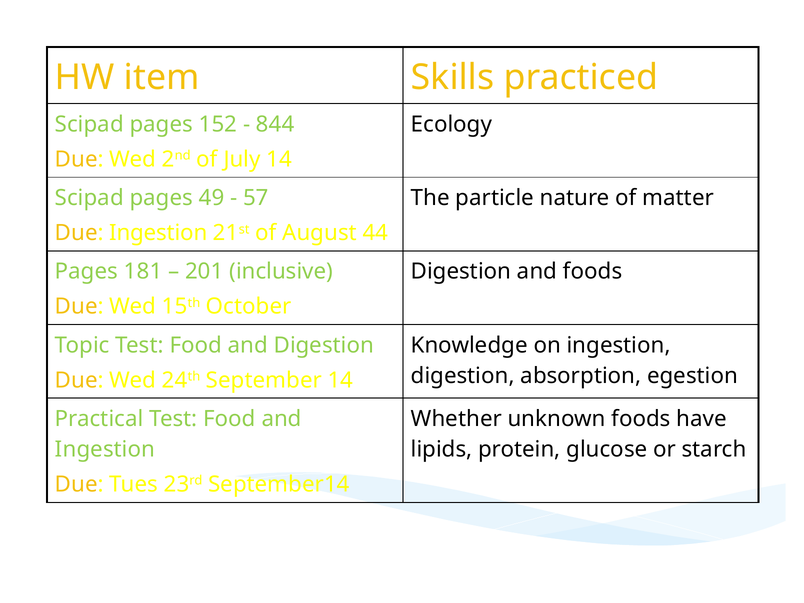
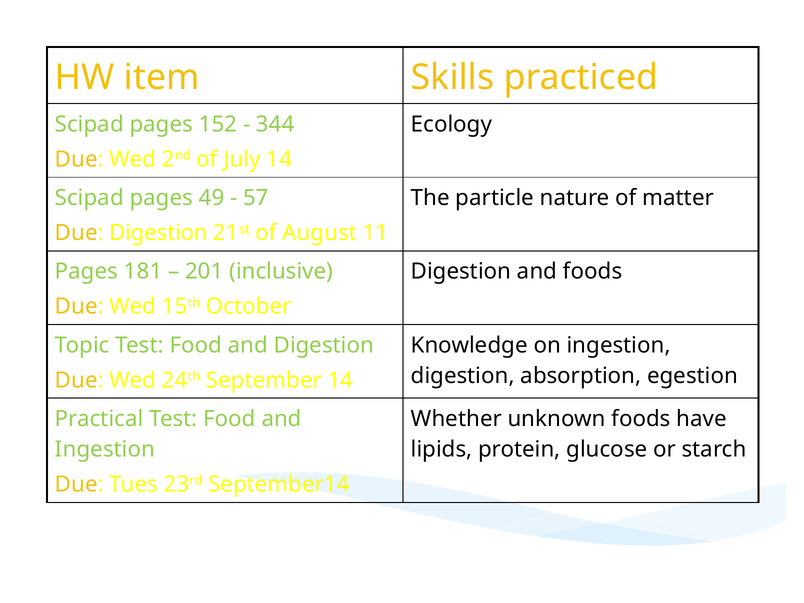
844: 844 -> 344
Due Ingestion: Ingestion -> Digestion
44: 44 -> 11
